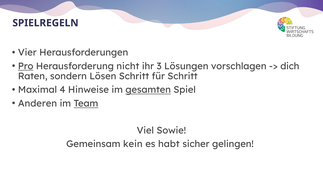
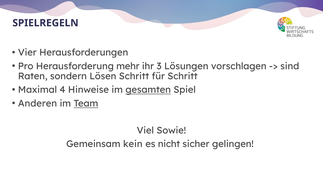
Pro underline: present -> none
nicht: nicht -> mehr
dich: dich -> sind
habt: habt -> nicht
